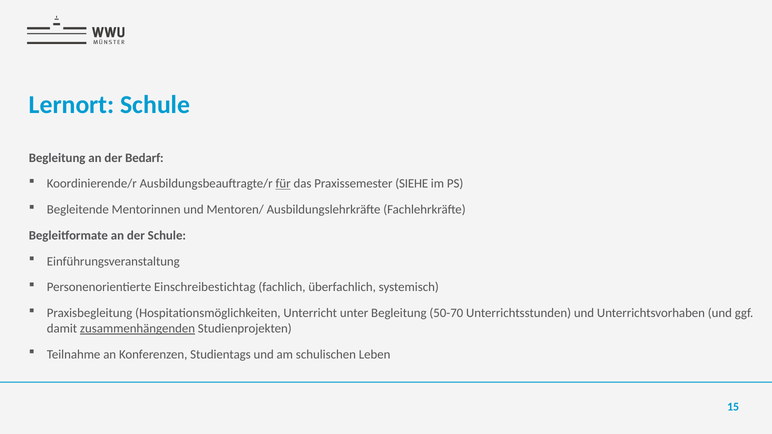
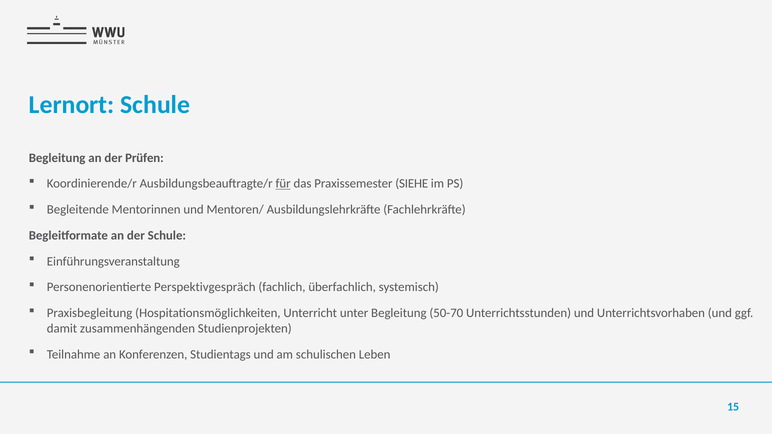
Bedarf: Bedarf -> Prüfen
Einschreibestichtag: Einschreibestichtag -> Perspektivgespräch
zusammenhängenden underline: present -> none
